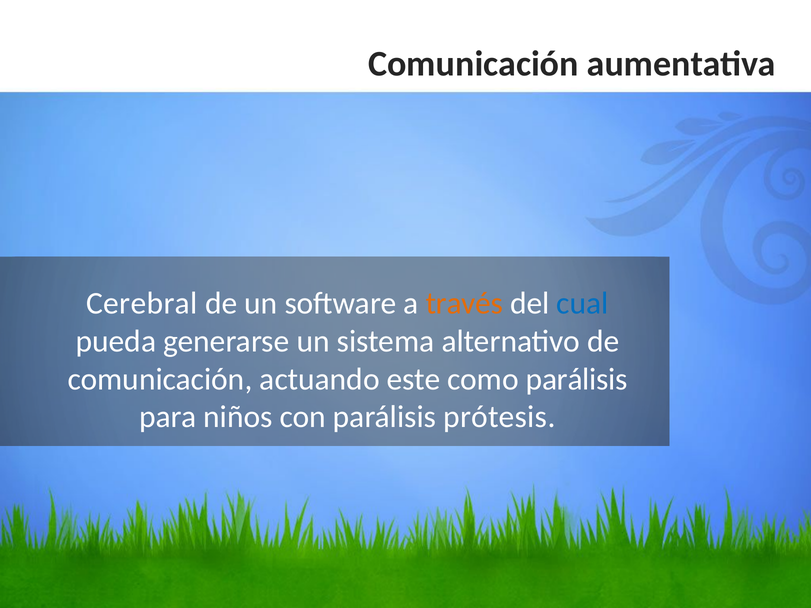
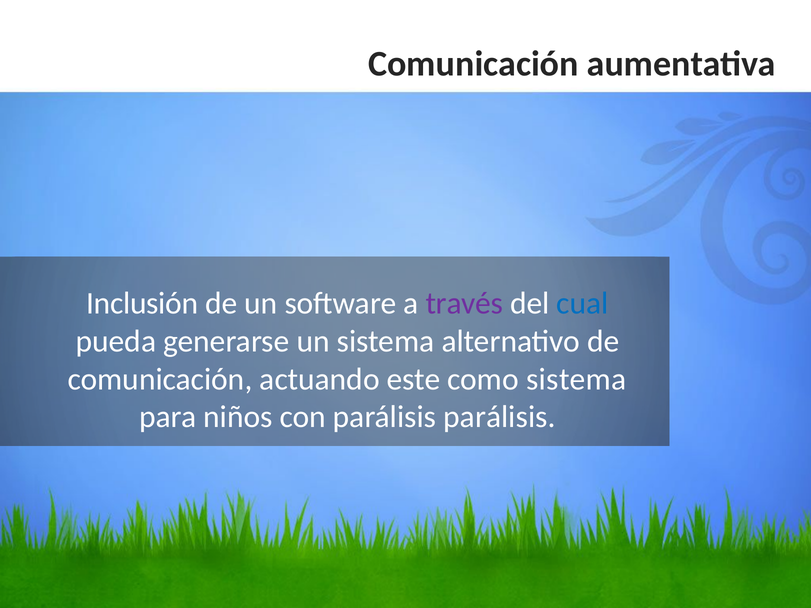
Cerebral: Cerebral -> Inclusión
través colour: orange -> purple
como parálisis: parálisis -> sistema
parálisis prótesis: prótesis -> parálisis
